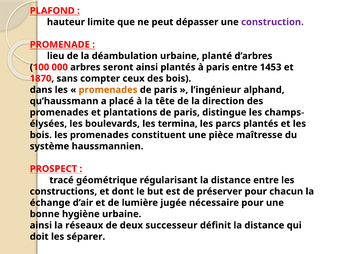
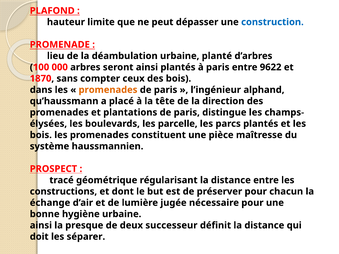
construction colour: purple -> blue
1453: 1453 -> 9622
termina: termina -> parcelle
réseaux: réseaux -> presque
